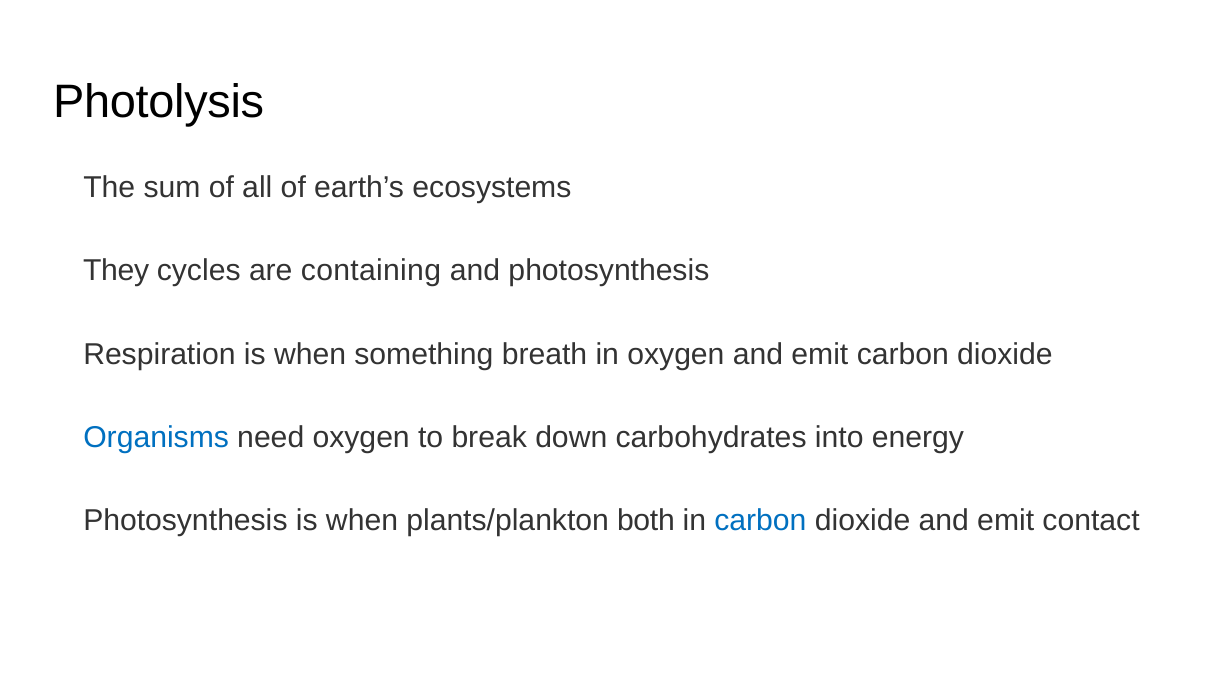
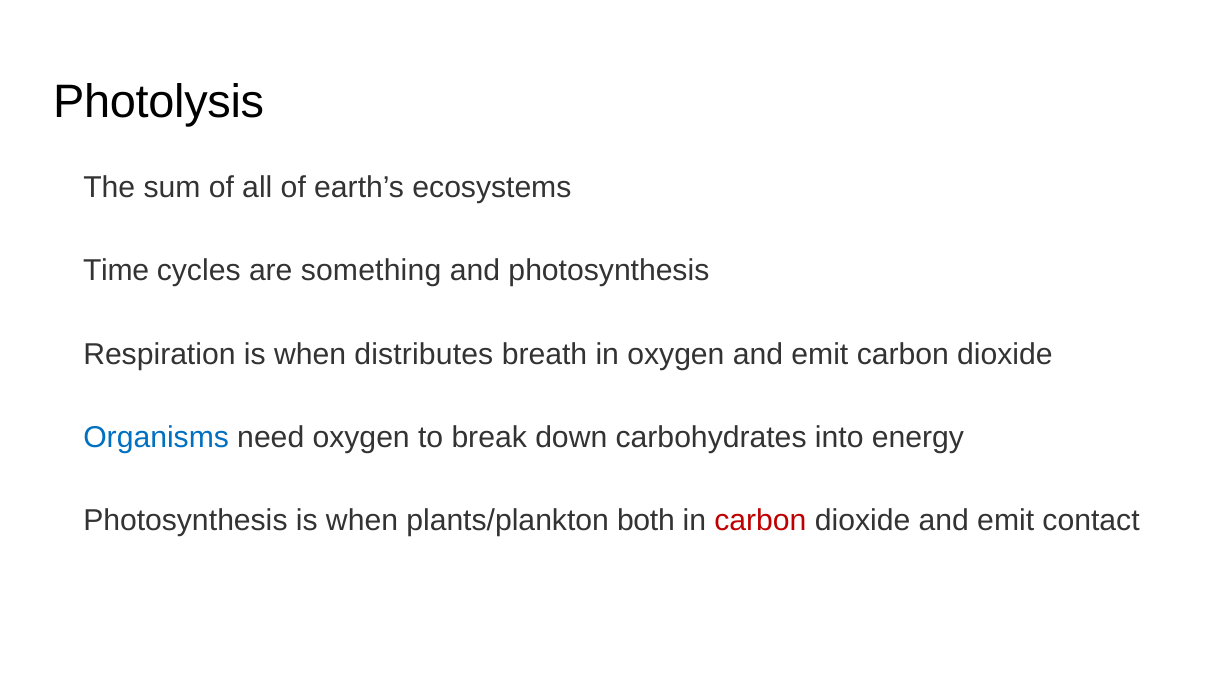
They: They -> Time
containing: containing -> something
something: something -> distributes
carbon at (760, 521) colour: blue -> red
